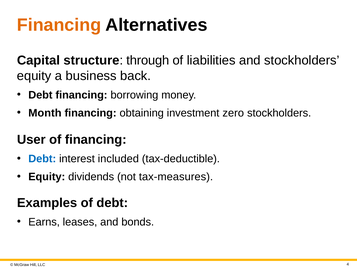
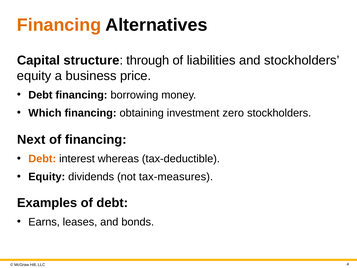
back: back -> price
Month: Month -> Which
User: User -> Next
Debt at (42, 159) colour: blue -> orange
included: included -> whereas
